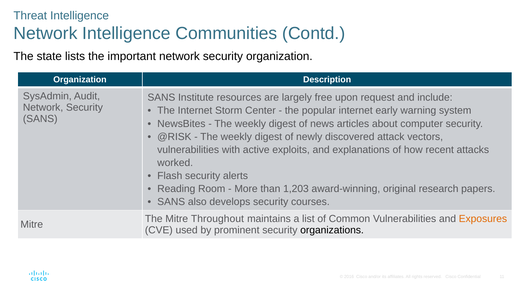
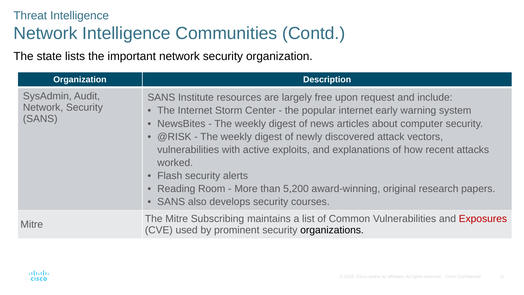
1,203: 1,203 -> 5,200
Throughout: Throughout -> Subscribing
Exposures colour: orange -> red
